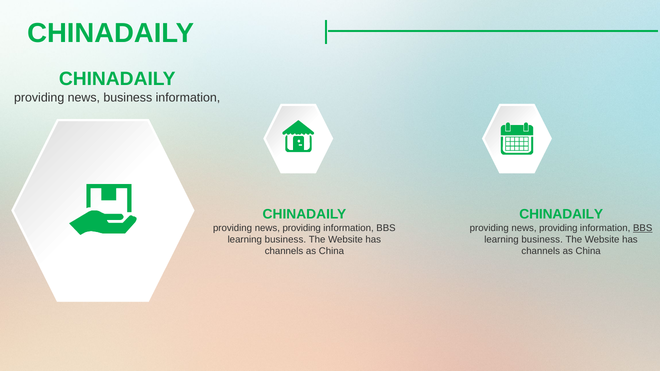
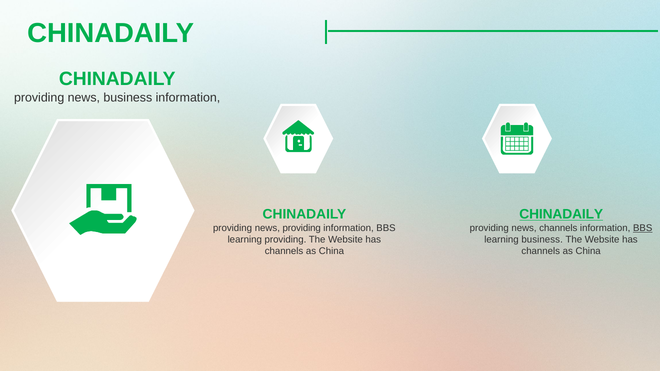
CHINADAILY at (561, 215) underline: none -> present
providing at (558, 228): providing -> channels
business at (285, 240): business -> providing
